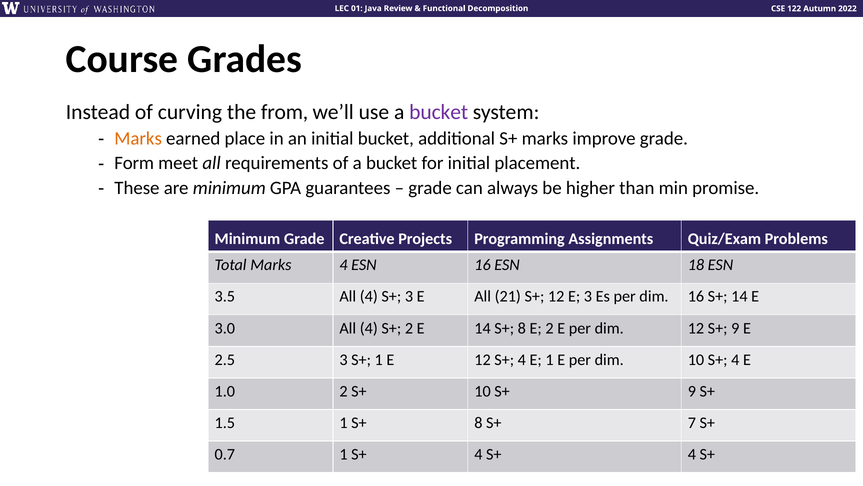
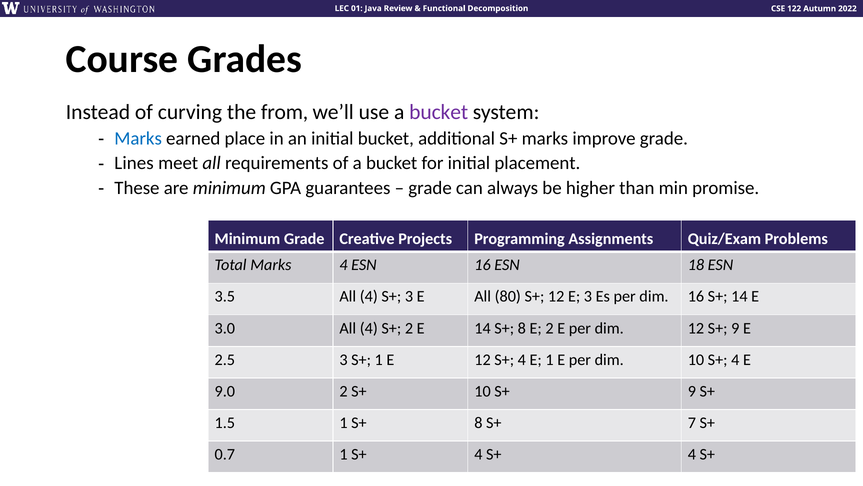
Marks at (138, 138) colour: orange -> blue
Form: Form -> Lines
21: 21 -> 80
1.0: 1.0 -> 9.0
